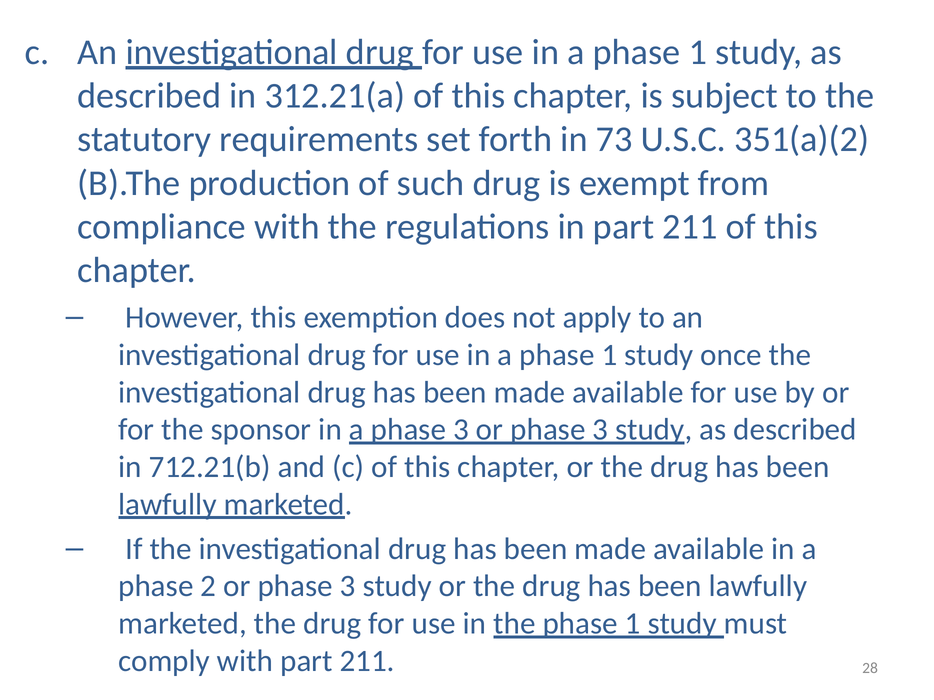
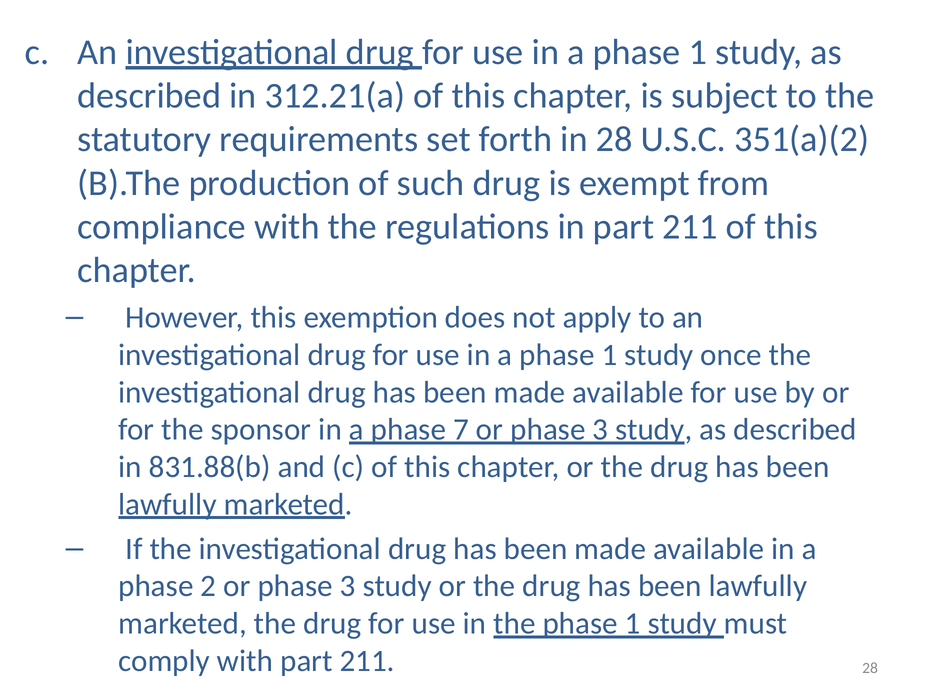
in 73: 73 -> 28
a phase 3: 3 -> 7
712.21(b: 712.21(b -> 831.88(b
